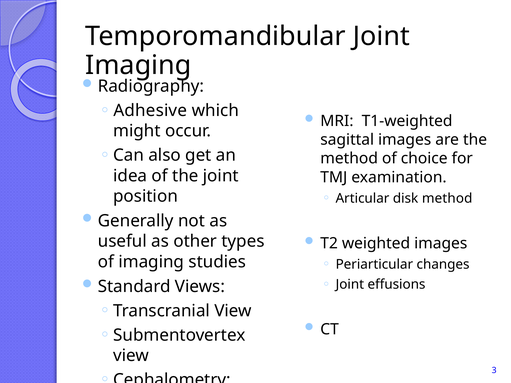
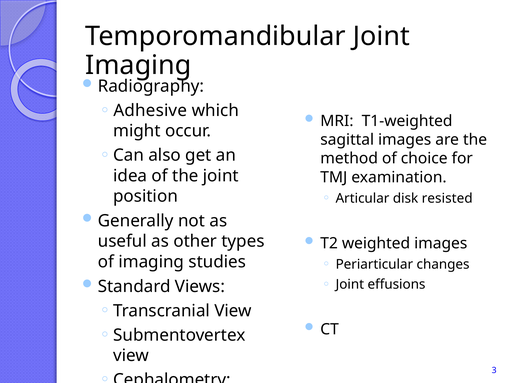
disk method: method -> resisted
